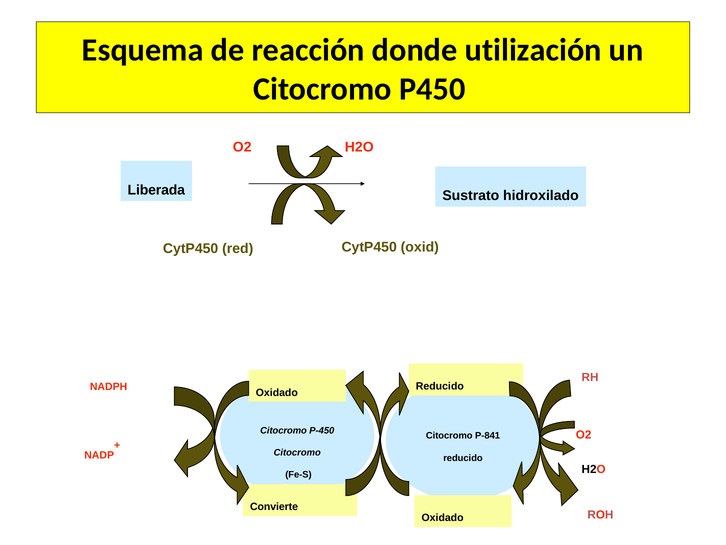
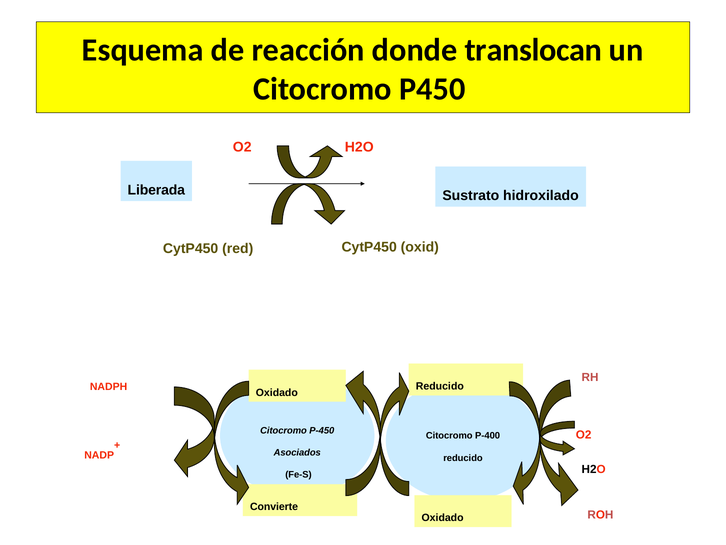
utilización: utilización -> translocan
P-841: P-841 -> P-400
Citocromo at (297, 452): Citocromo -> Asociados
